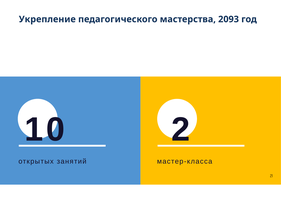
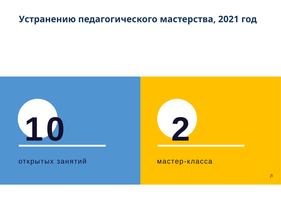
Укрепление: Укрепление -> Устранению
2093: 2093 -> 2021
